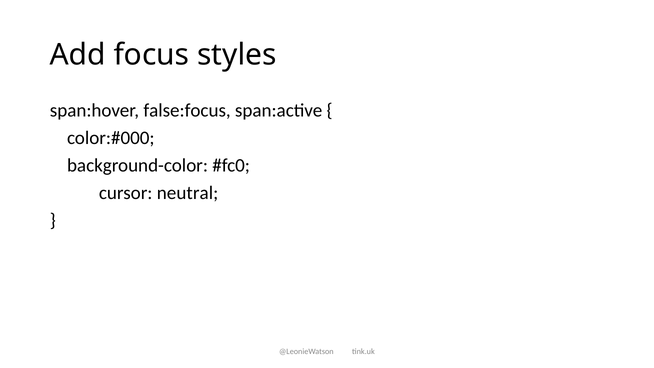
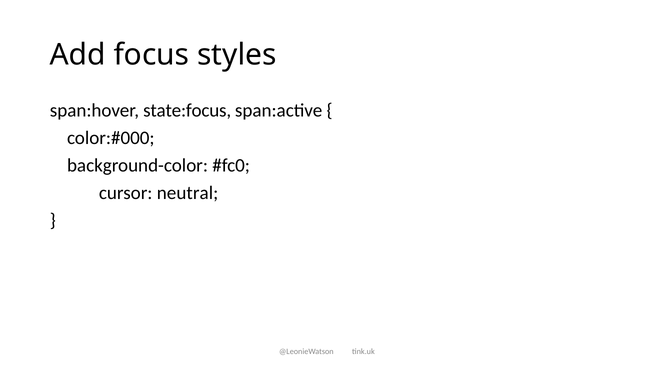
false:focus: false:focus -> state:focus
